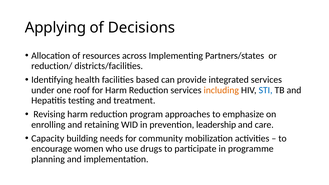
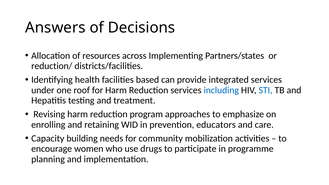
Applying: Applying -> Answers
including colour: orange -> blue
leadership: leadership -> educators
